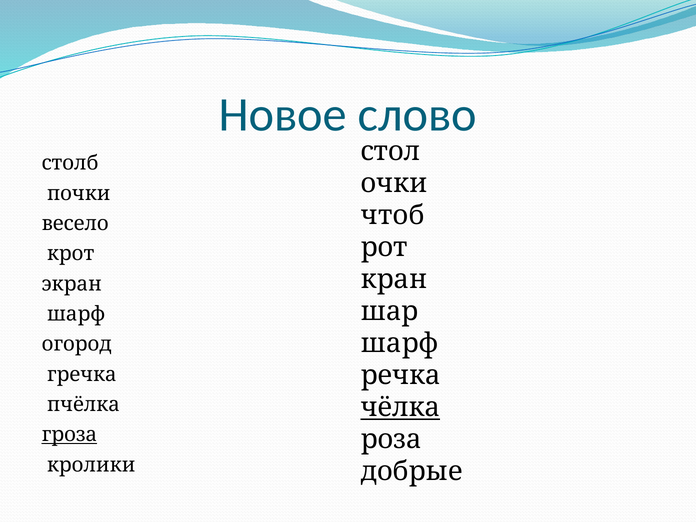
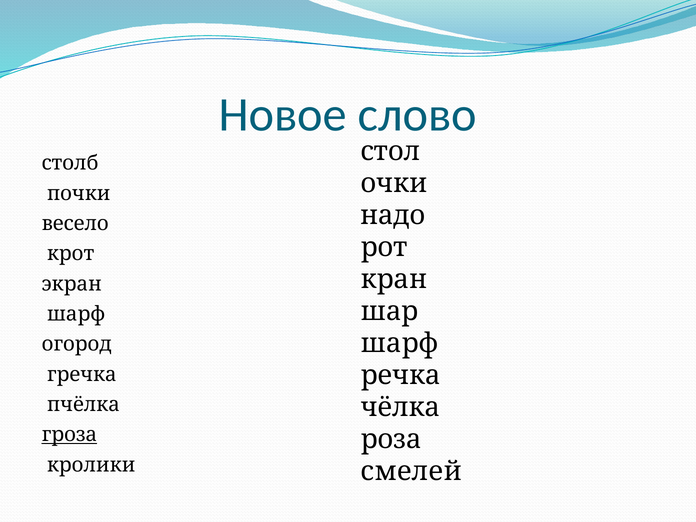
чтоб: чтоб -> надо
чёлка underline: present -> none
добрые: добрые -> смелей
